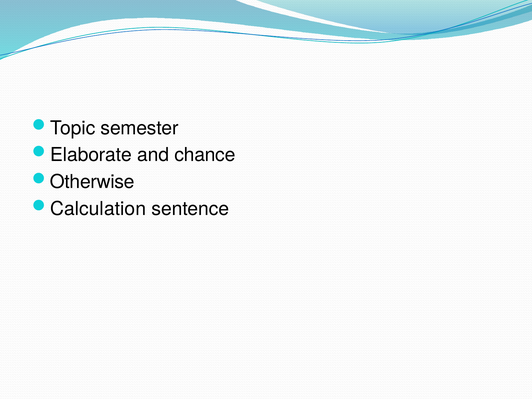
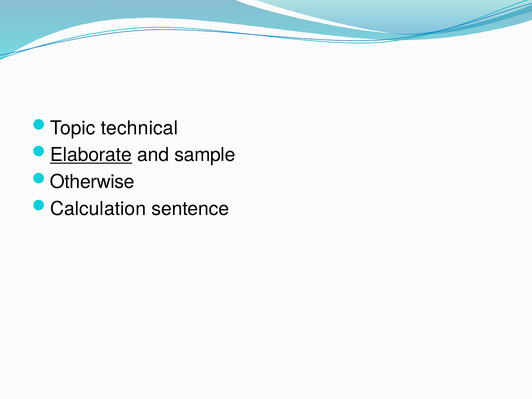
semester: semester -> technical
Elaborate underline: none -> present
chance: chance -> sample
